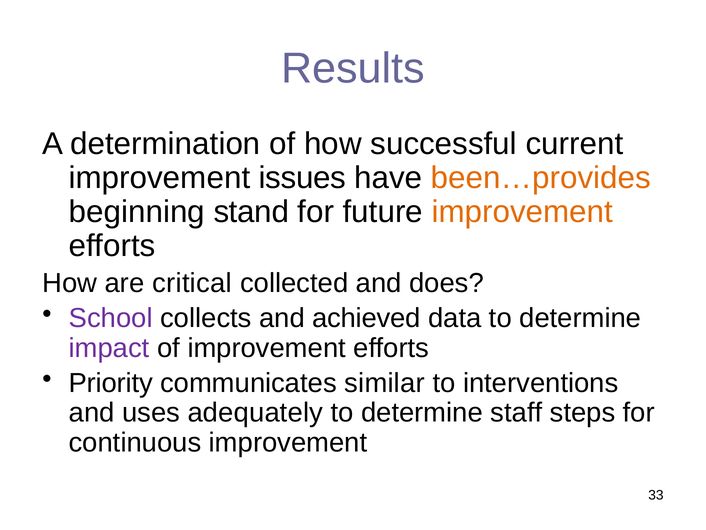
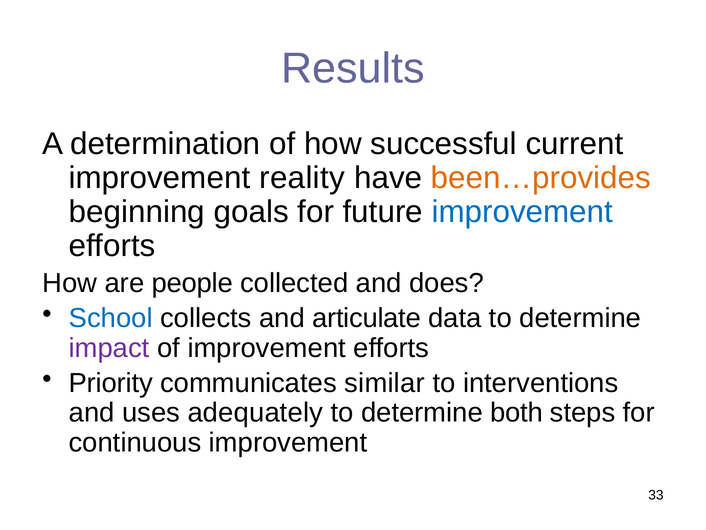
issues: issues -> reality
stand: stand -> goals
improvement at (522, 212) colour: orange -> blue
critical: critical -> people
School colour: purple -> blue
achieved: achieved -> articulate
staff: staff -> both
